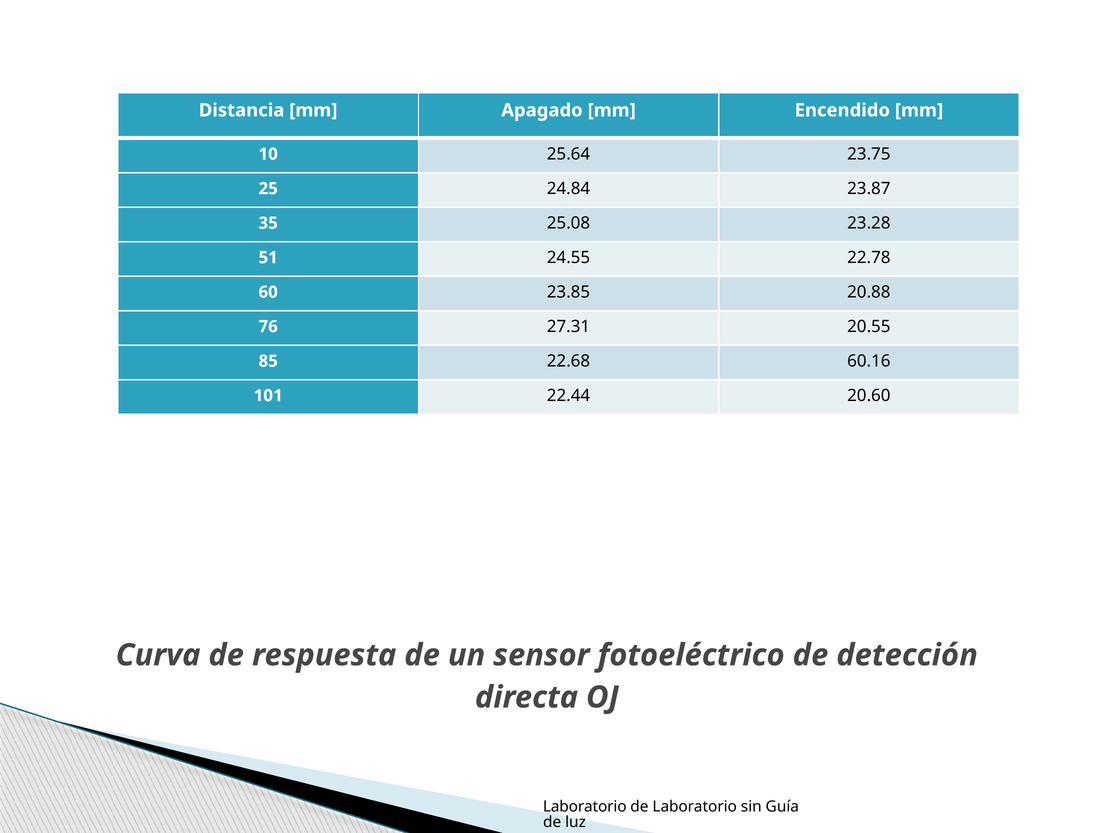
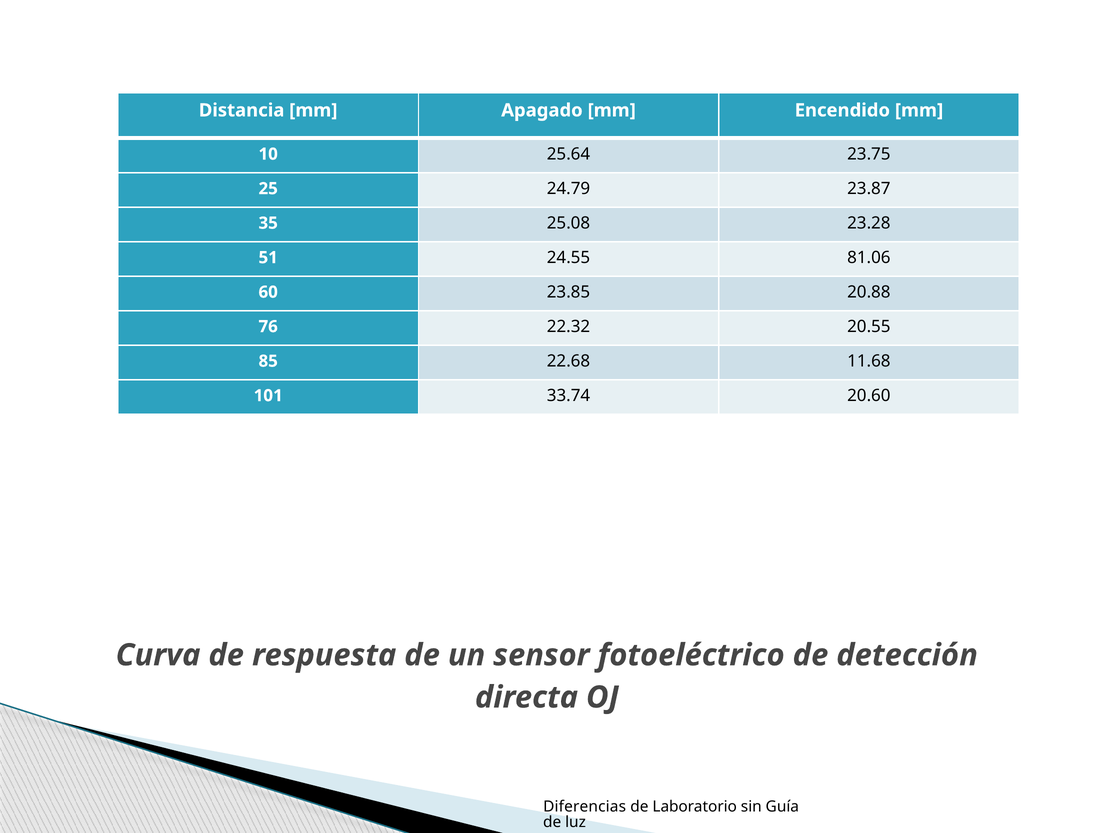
24.84: 24.84 -> 24.79
22.78: 22.78 -> 81.06
27.31: 27.31 -> 22.32
60.16: 60.16 -> 11.68
22.44: 22.44 -> 33.74
Laboratorio at (585, 807): Laboratorio -> Diferencias
